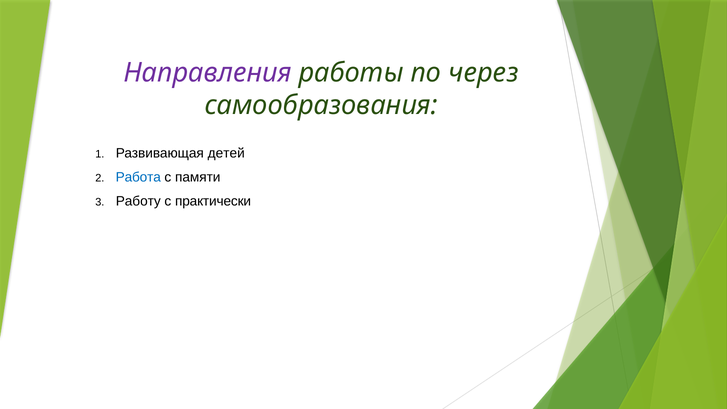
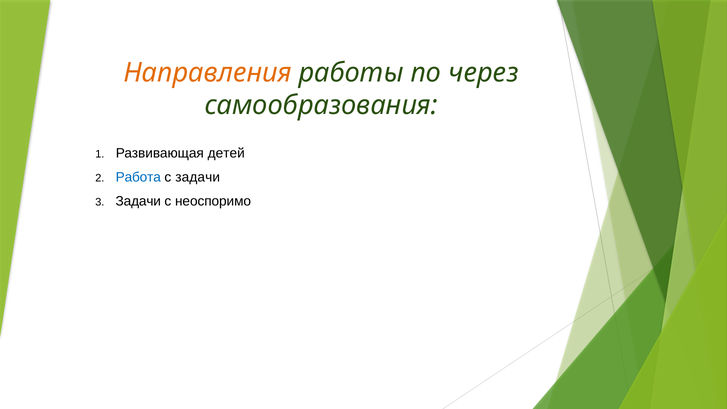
Направления colour: purple -> orange
с памяти: памяти -> задачи
Работу at (138, 201): Работу -> Задачи
практически: практически -> неоспоримо
